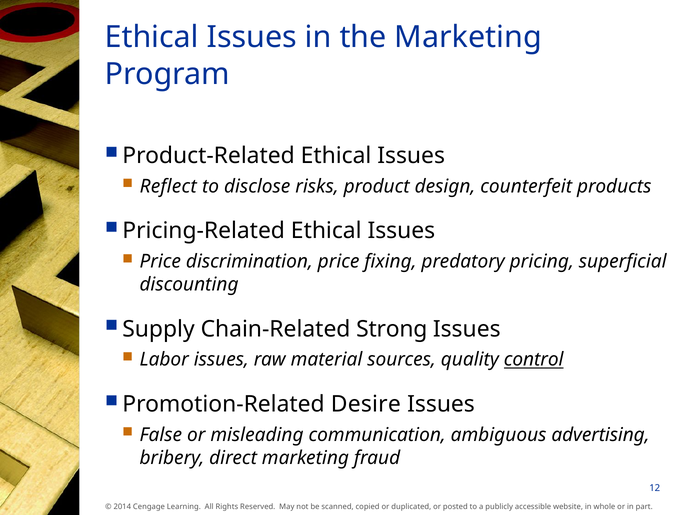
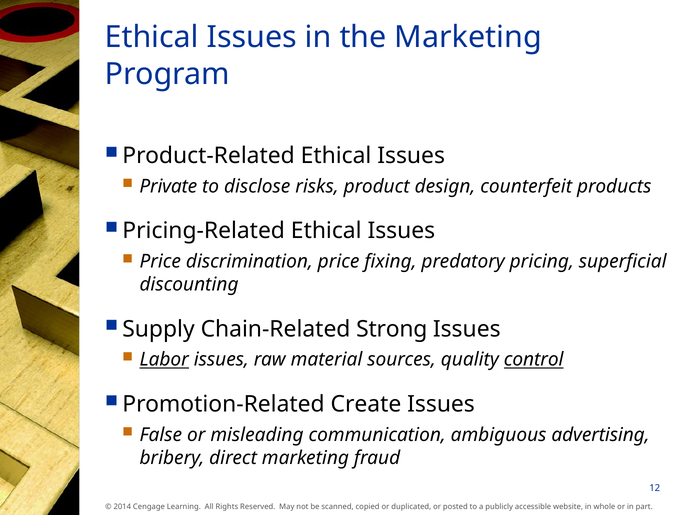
Reflect: Reflect -> Private
Labor underline: none -> present
Desire: Desire -> Create
